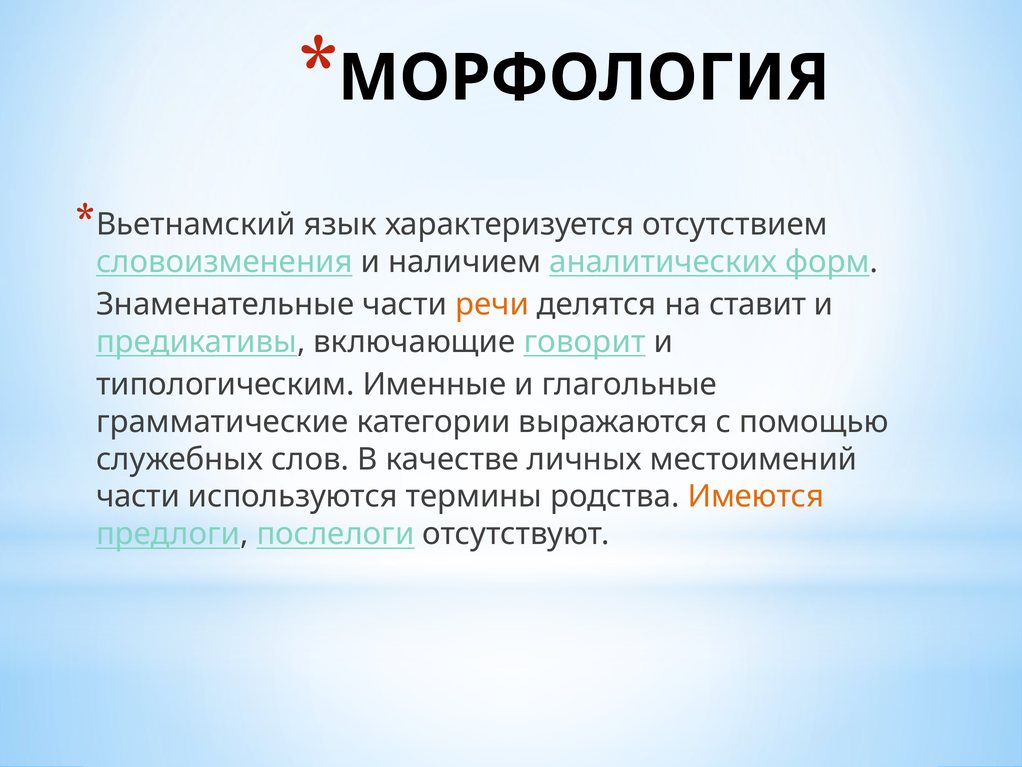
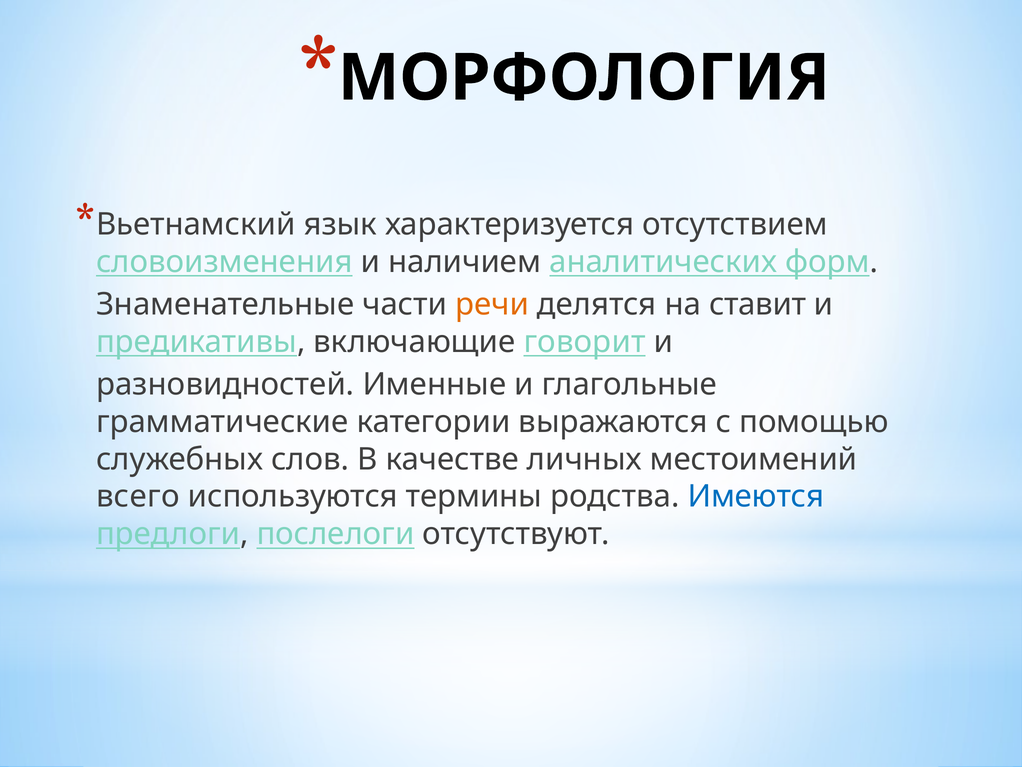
типологическим: типологическим -> разновидностей
части at (138, 496): части -> всего
Имеются colour: orange -> blue
